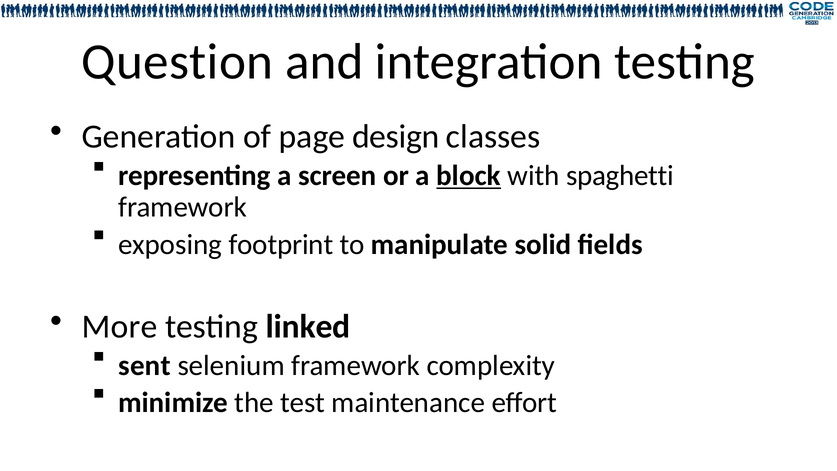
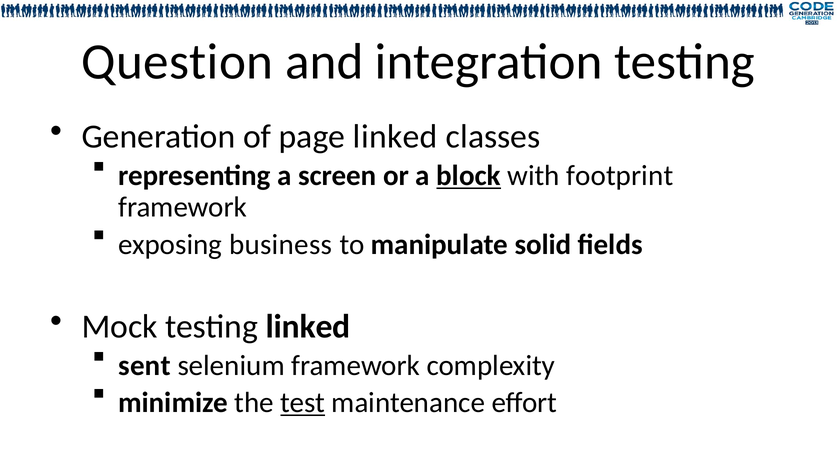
page design: design -> linked
spaghetti: spaghetti -> footprint
footprint: footprint -> business
More: More -> Mock
test underline: none -> present
